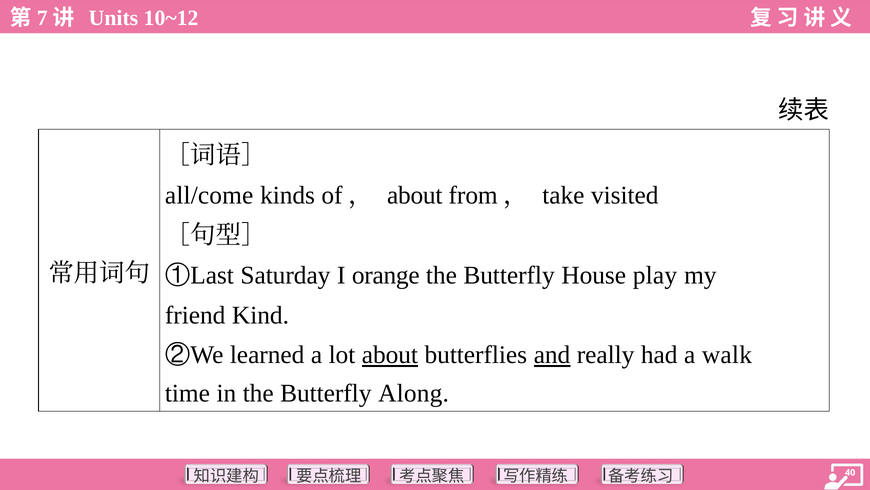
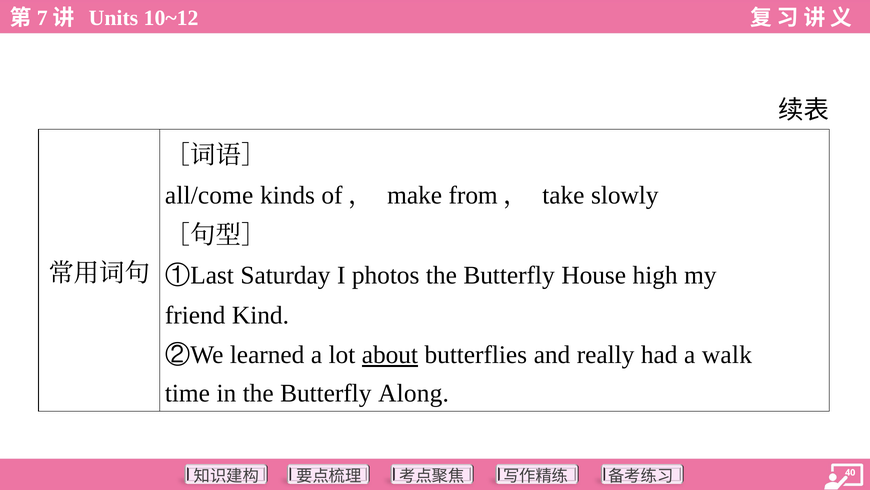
of， about: about -> make
visited: visited -> slowly
orange: orange -> photos
play: play -> high
and underline: present -> none
